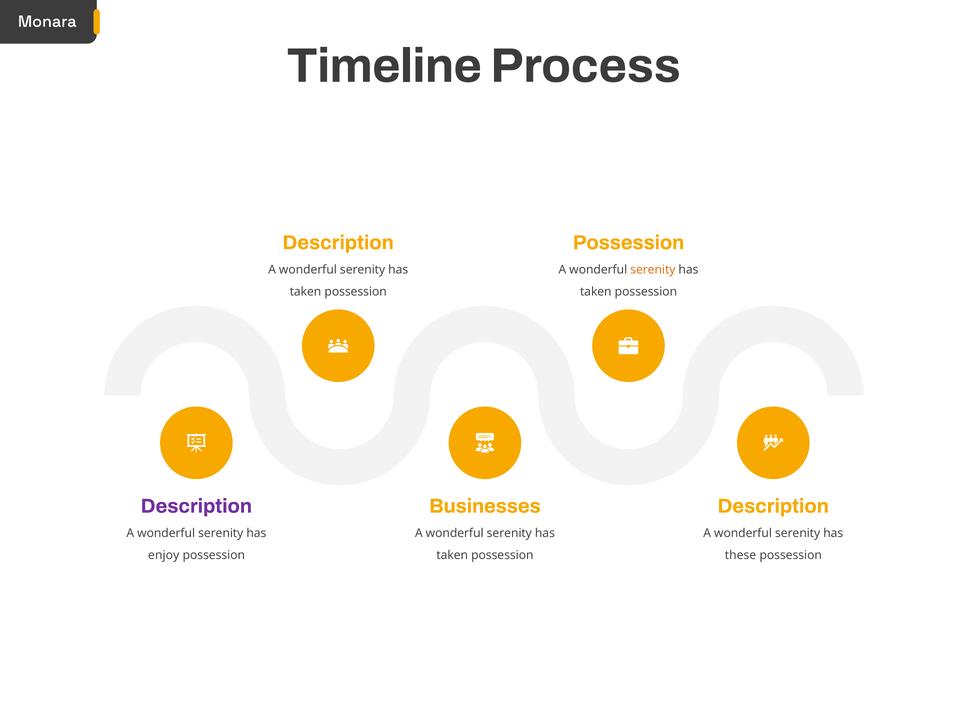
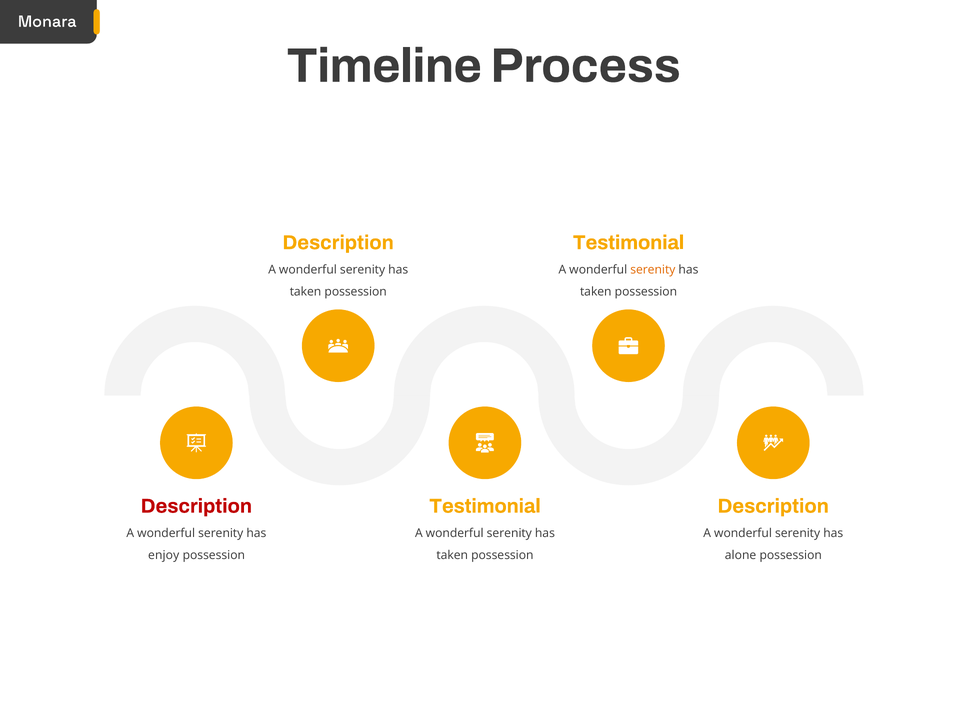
Possession at (629, 243): Possession -> Testimonial
Description at (196, 506) colour: purple -> red
Businesses at (485, 506): Businesses -> Testimonial
these: these -> alone
